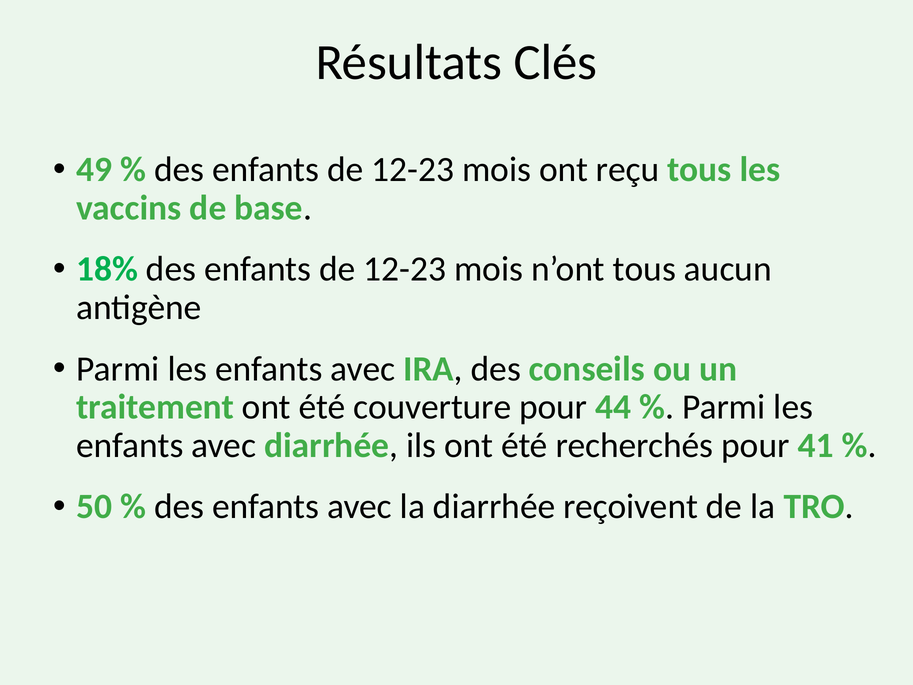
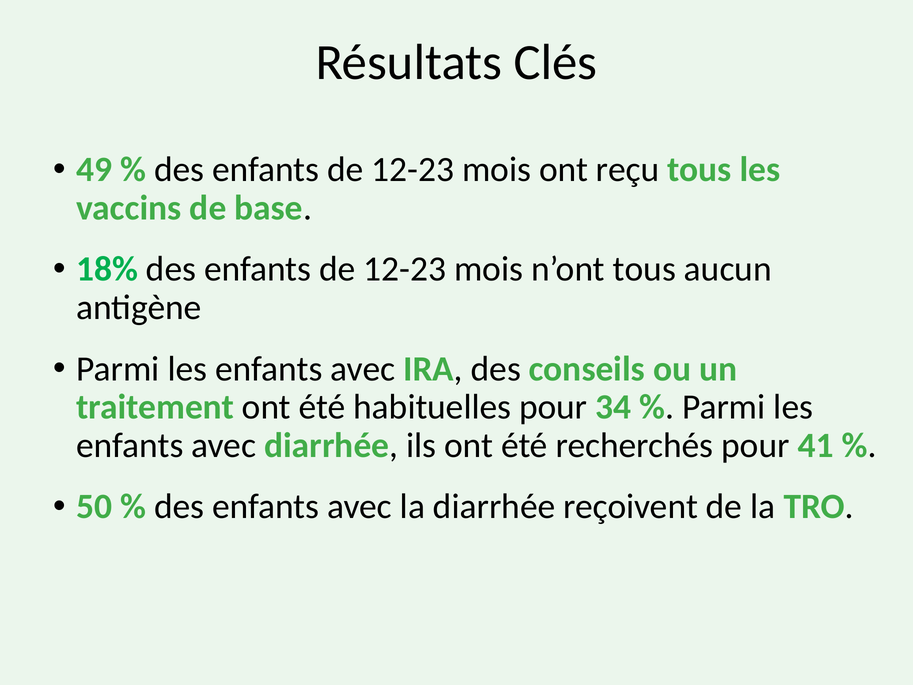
couverture: couverture -> habituelles
44: 44 -> 34
